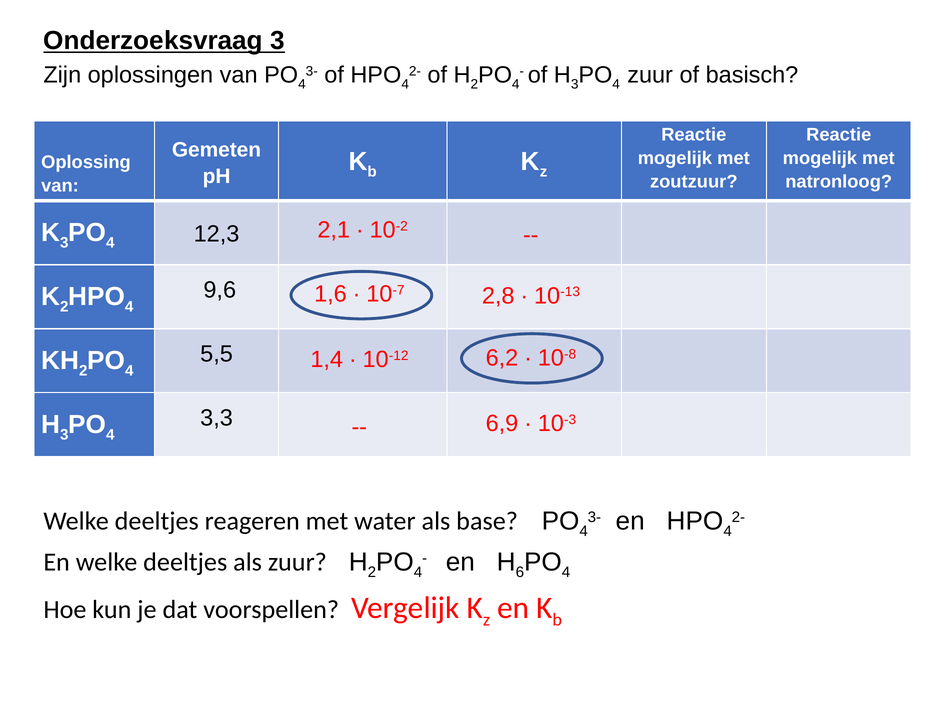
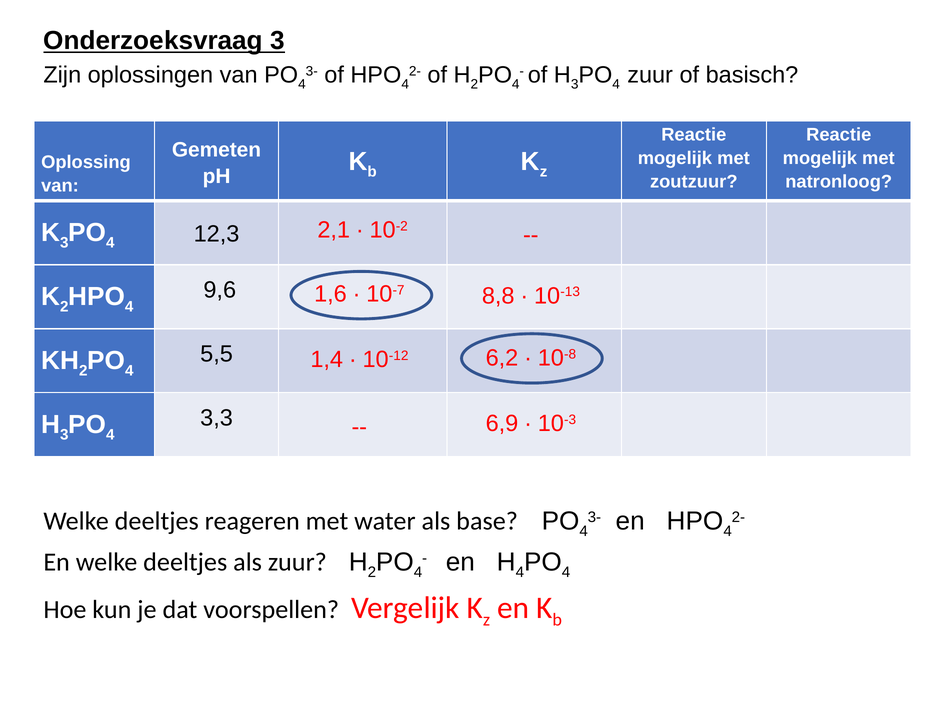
2,8: 2,8 -> 8,8
6 at (520, 573): 6 -> 4
